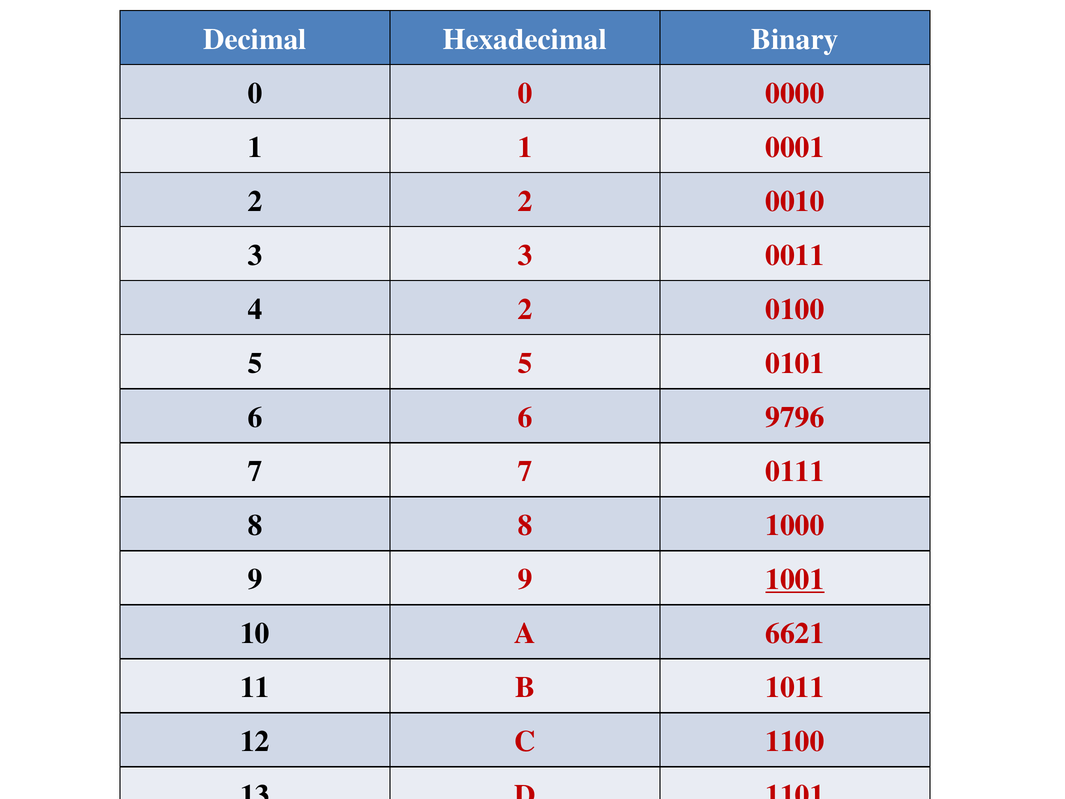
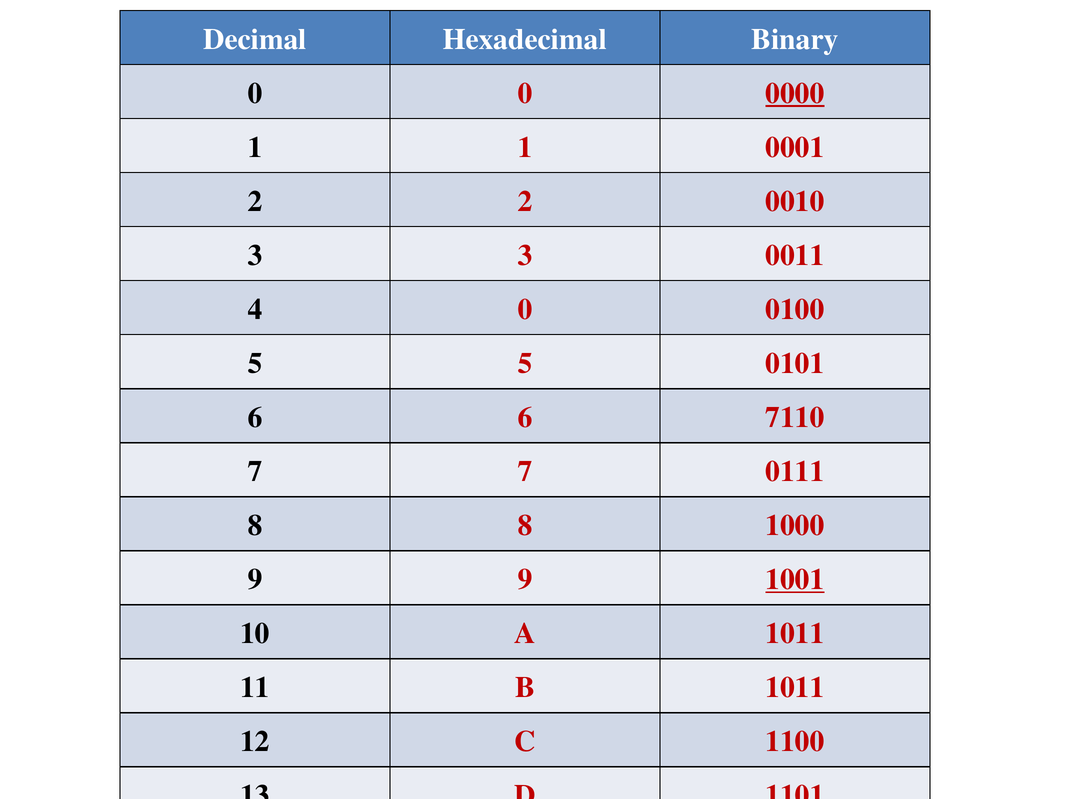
0000 underline: none -> present
4 2: 2 -> 0
9796: 9796 -> 7110
A 6621: 6621 -> 1011
